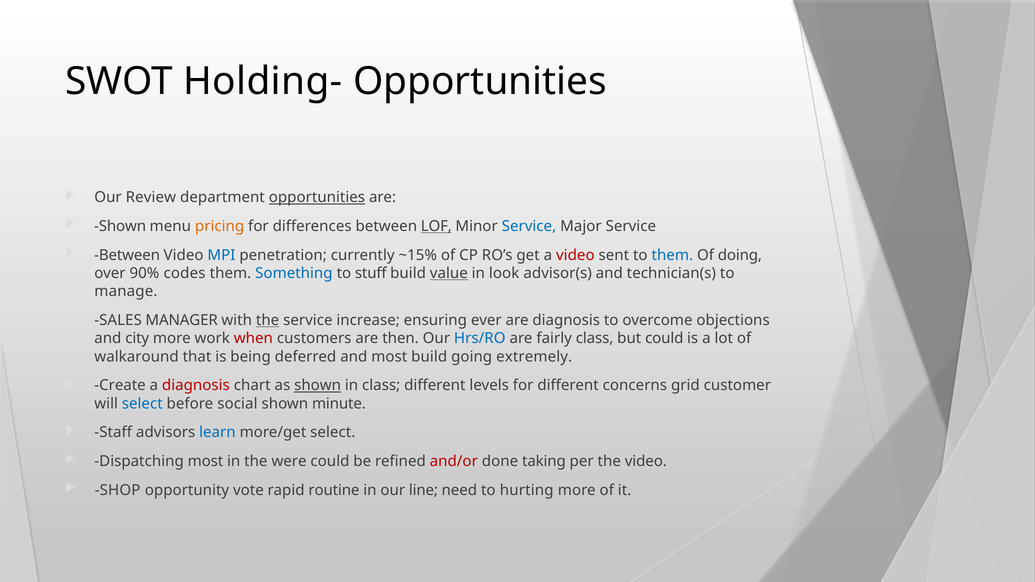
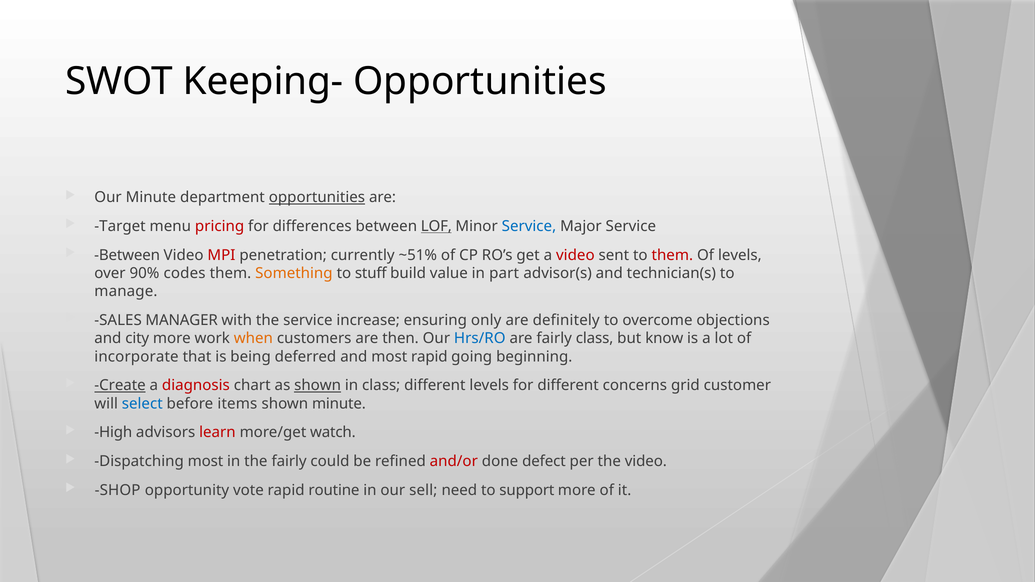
Holding-: Holding- -> Keeping-
Our Review: Review -> Minute
Shown at (120, 226): Shown -> Target
pricing colour: orange -> red
MPI colour: blue -> red
~15%: ~15% -> ~51%
them at (672, 255) colour: blue -> red
Of doing: doing -> levels
Something colour: blue -> orange
value underline: present -> none
look: look -> part
the at (268, 320) underline: present -> none
ever: ever -> only
are diagnosis: diagnosis -> definitely
when colour: red -> orange
but could: could -> know
walkaround: walkaround -> incorporate
most build: build -> rapid
extremely: extremely -> beginning
Create underline: none -> present
social: social -> items
Staff: Staff -> High
learn colour: blue -> red
more/get select: select -> watch
the were: were -> fairly
taking: taking -> defect
line: line -> sell
hurting: hurting -> support
